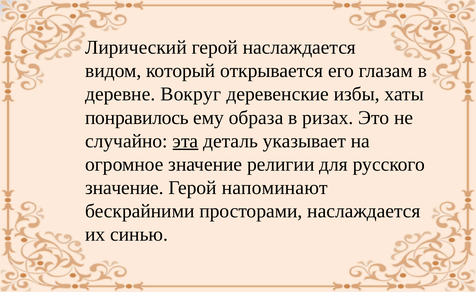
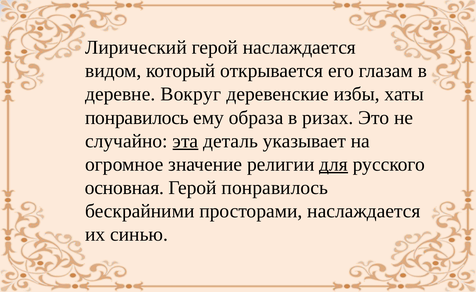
для underline: none -> present
значение at (124, 188): значение -> основная
Герой напоминают: напоминают -> понравилось
